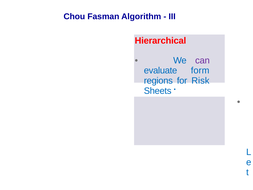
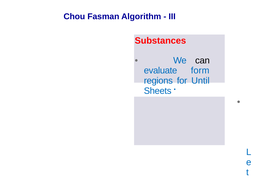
Hierarchical: Hierarchical -> Substances
can colour: purple -> black
Risk: Risk -> Until
